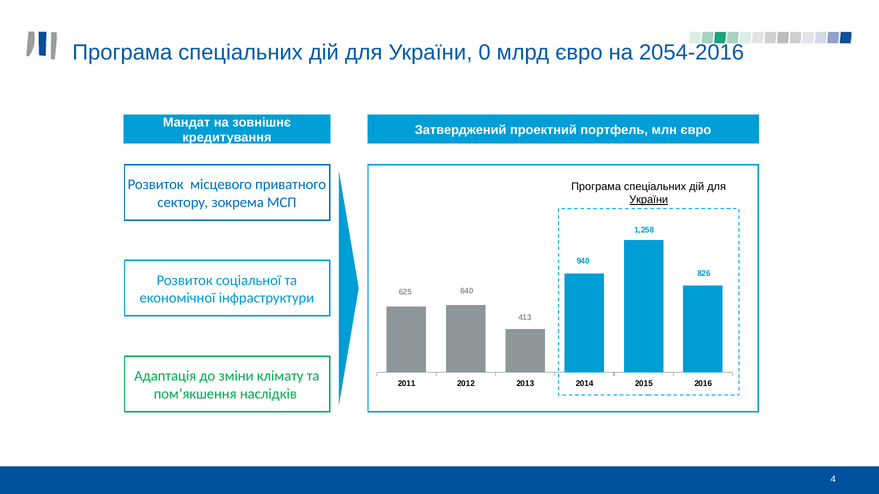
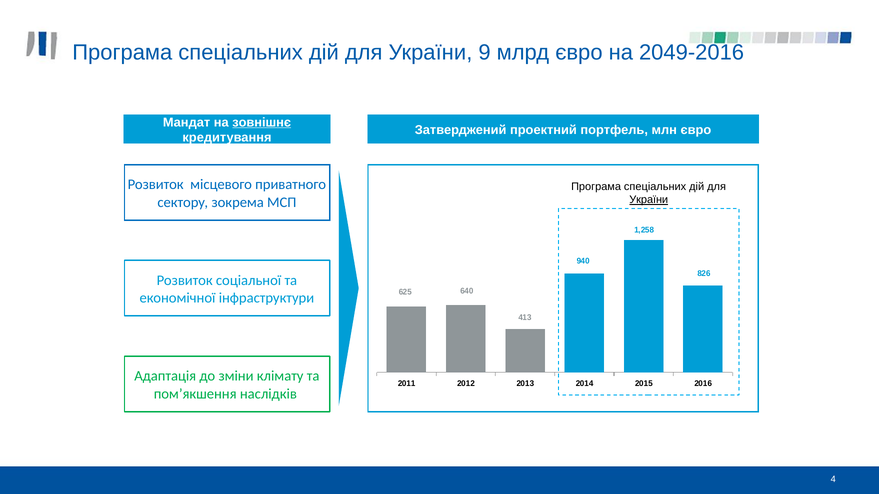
України 0: 0 -> 9
2054-2016: 2054-2016 -> 2049-2016
зовнішнє underline: none -> present
